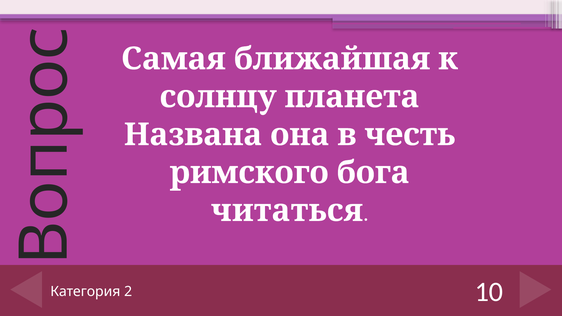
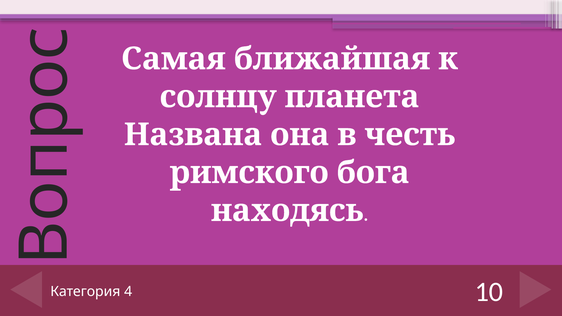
читаться: читаться -> находясь
2: 2 -> 4
